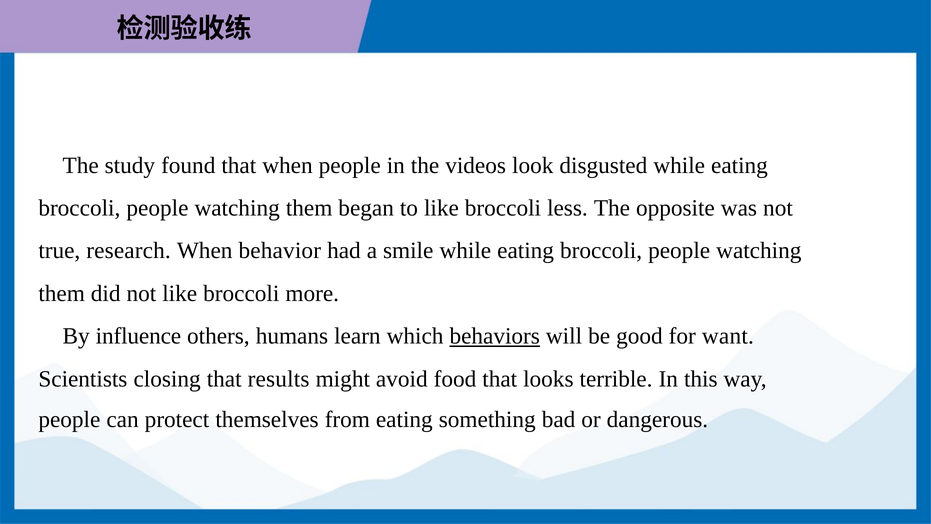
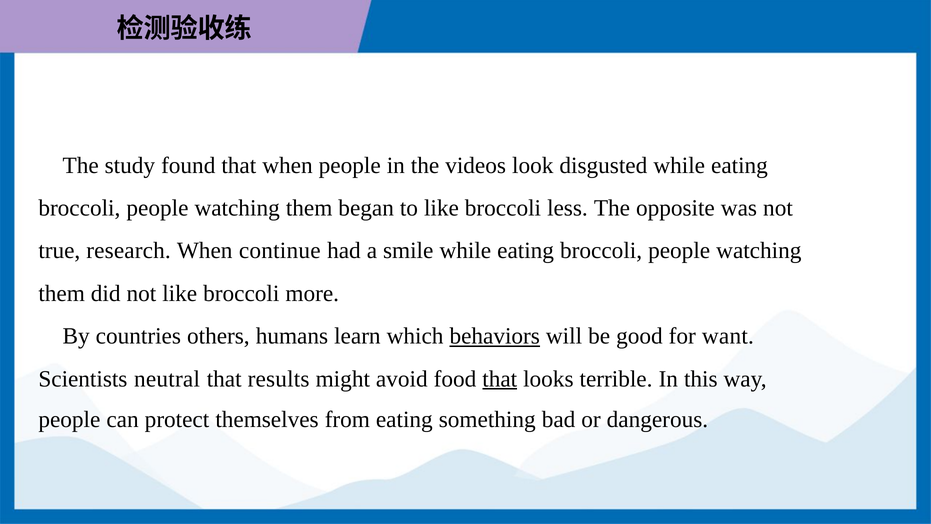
behavior: behavior -> continue
influence: influence -> countries
closing: closing -> neutral
that at (500, 379) underline: none -> present
